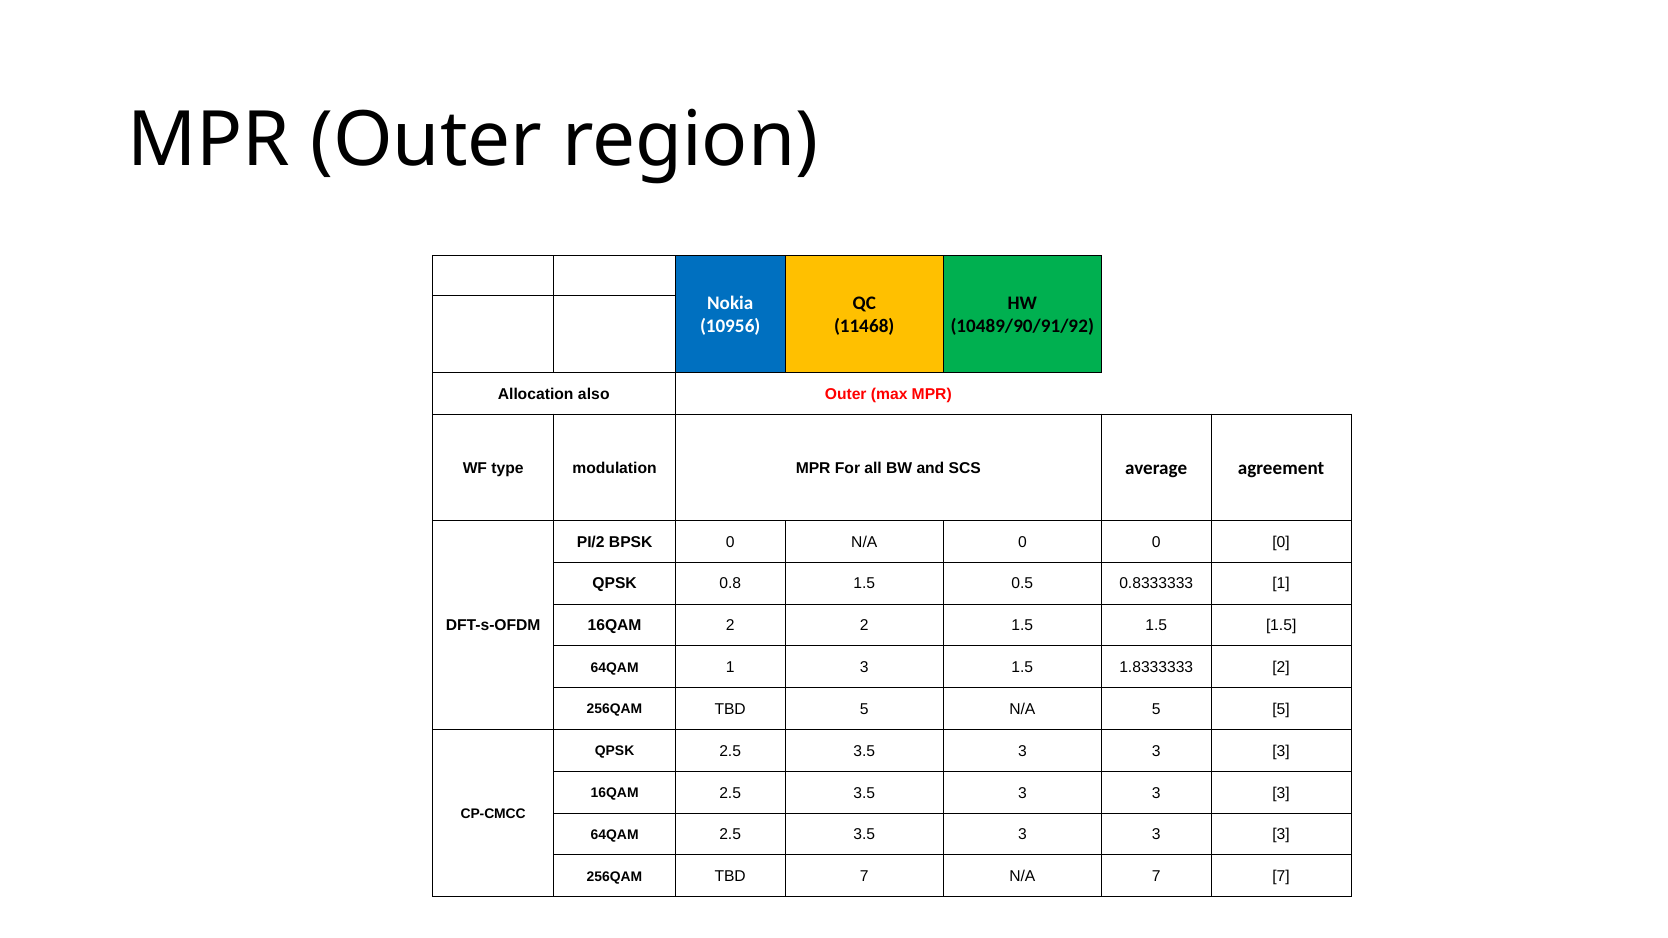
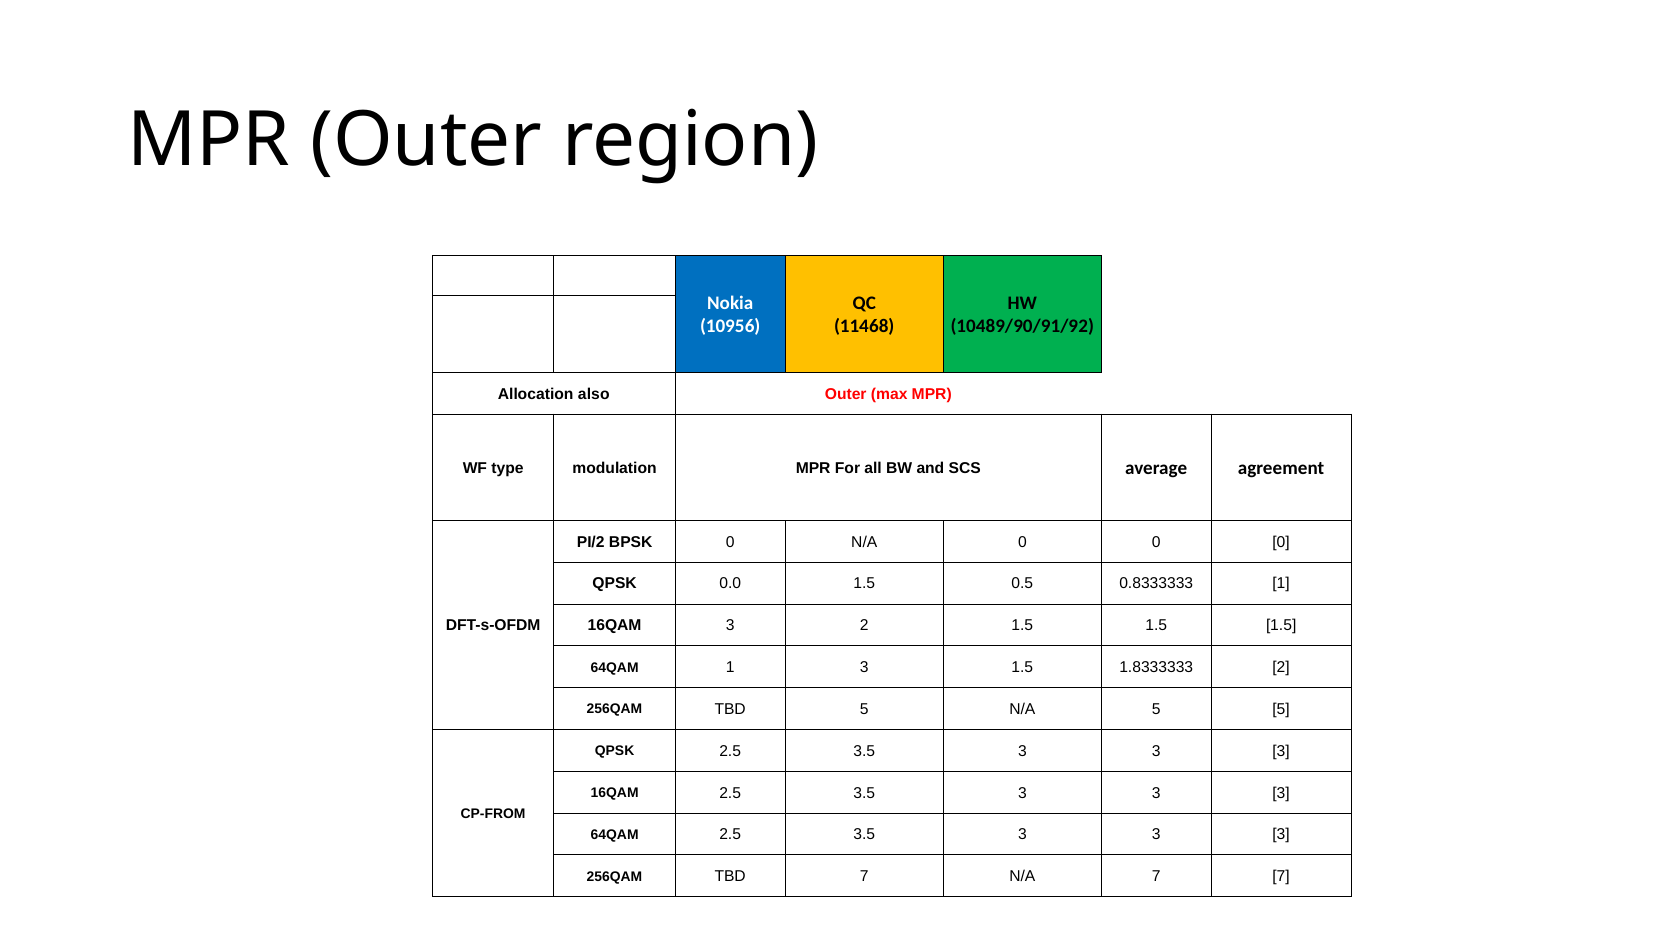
0.8: 0.8 -> 0.0
16QAM 2: 2 -> 3
CP-CMCC: CP-CMCC -> CP-FROM
